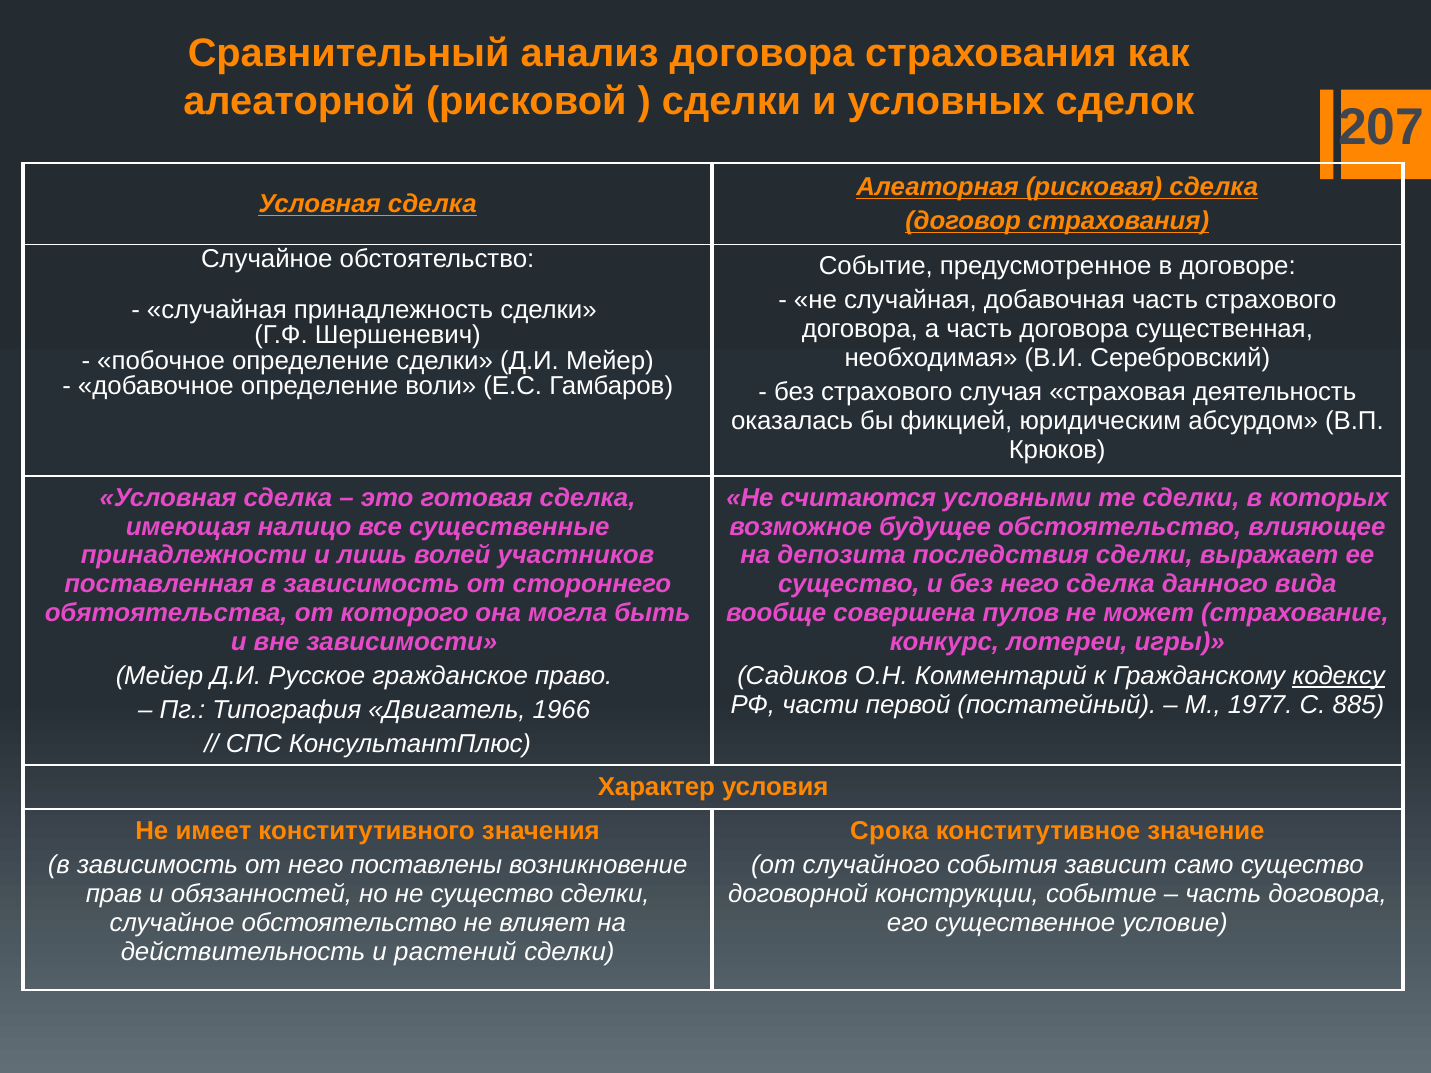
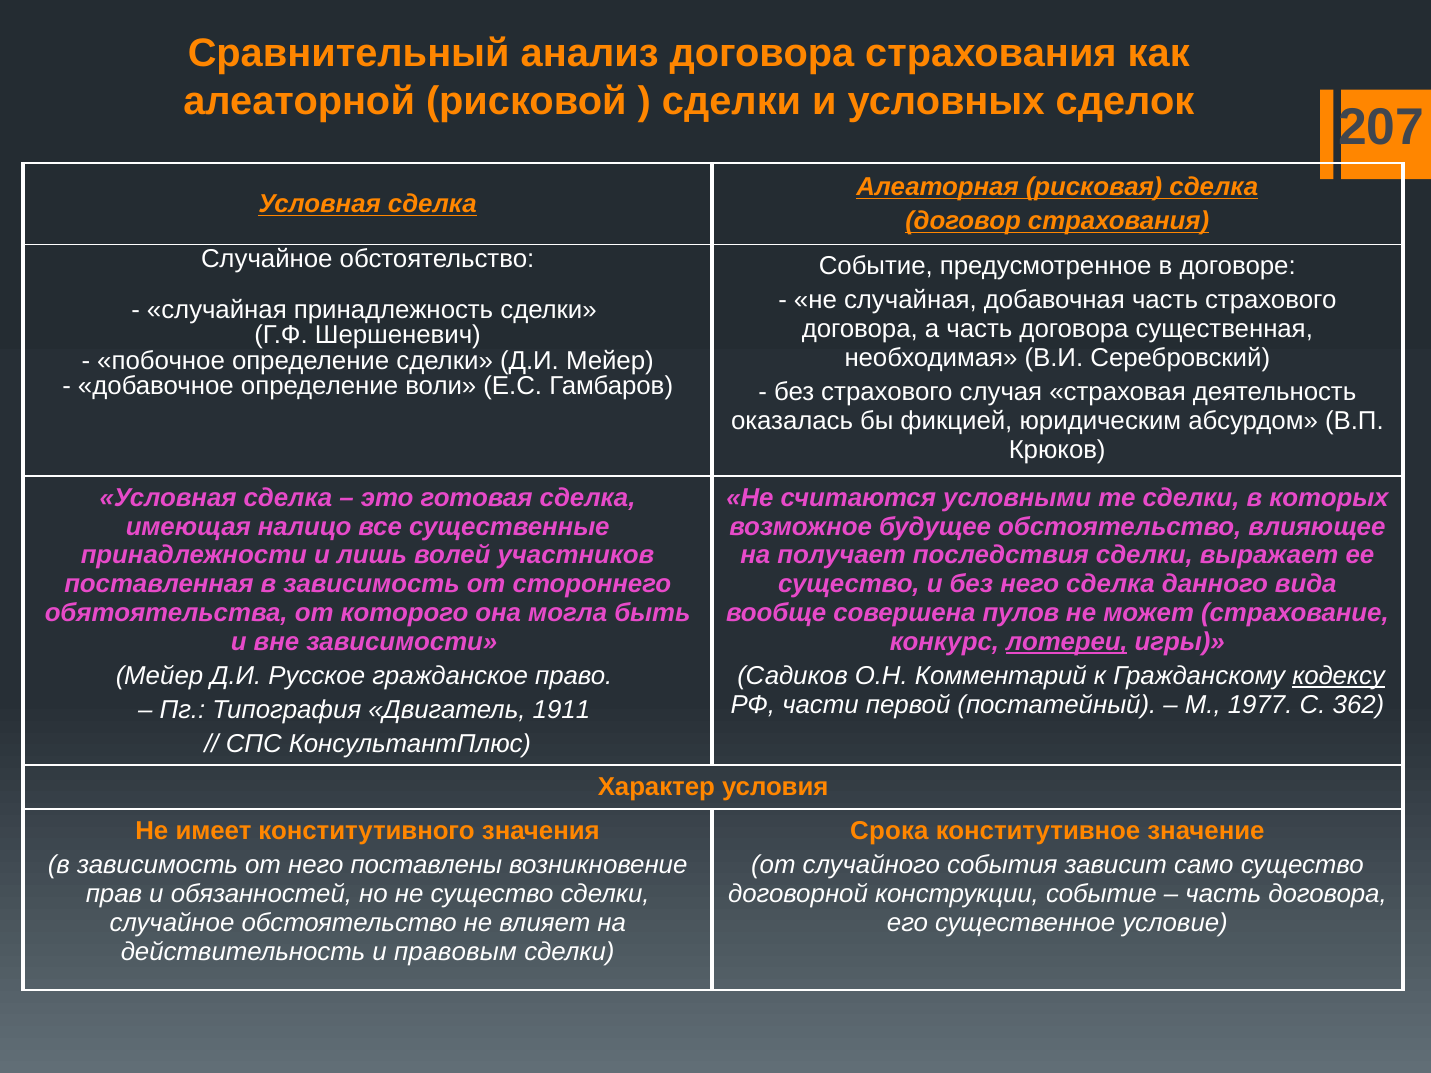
депозита: депозита -> получает
лотереи underline: none -> present
885: 885 -> 362
1966: 1966 -> 1911
растений: растений -> правовым
